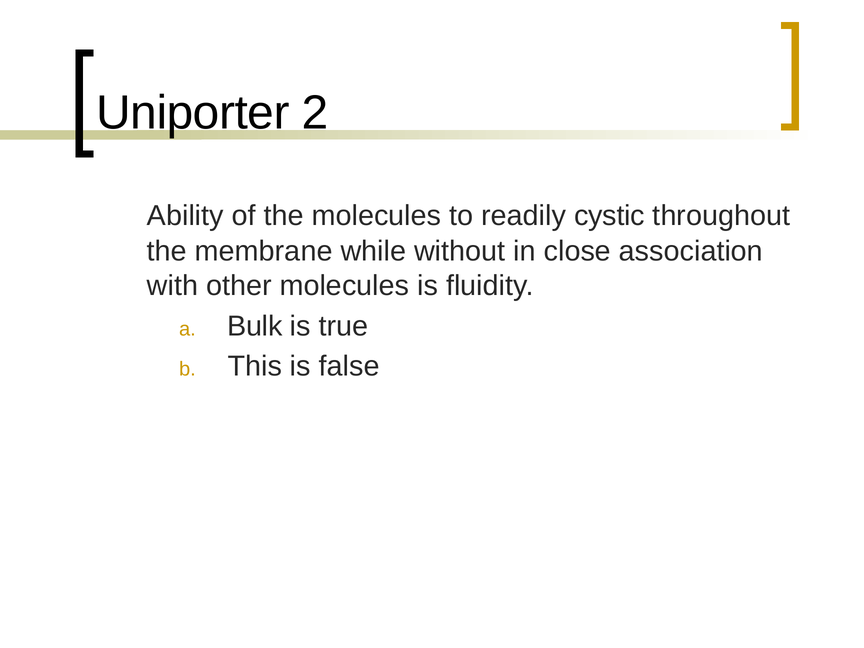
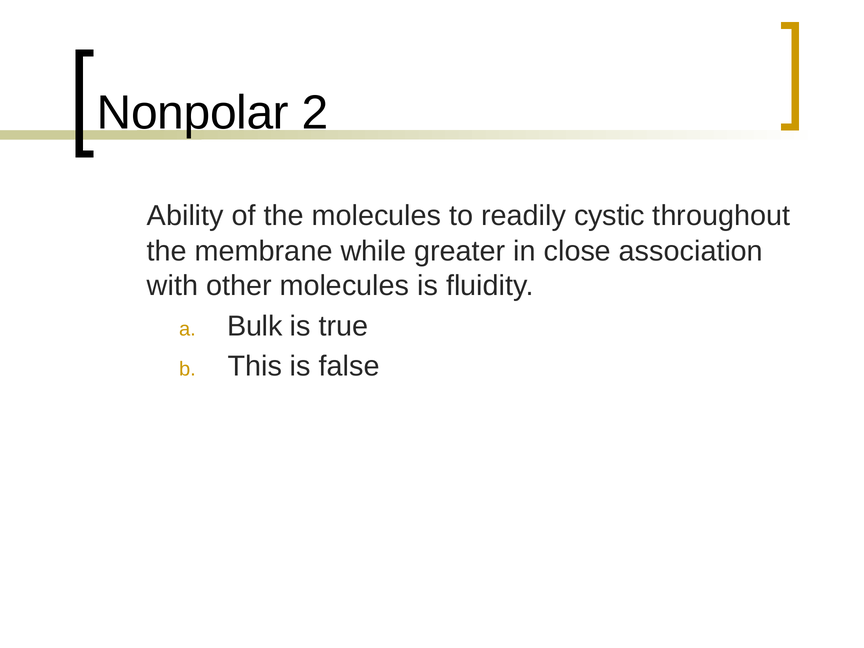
Uniporter: Uniporter -> Nonpolar
without: without -> greater
